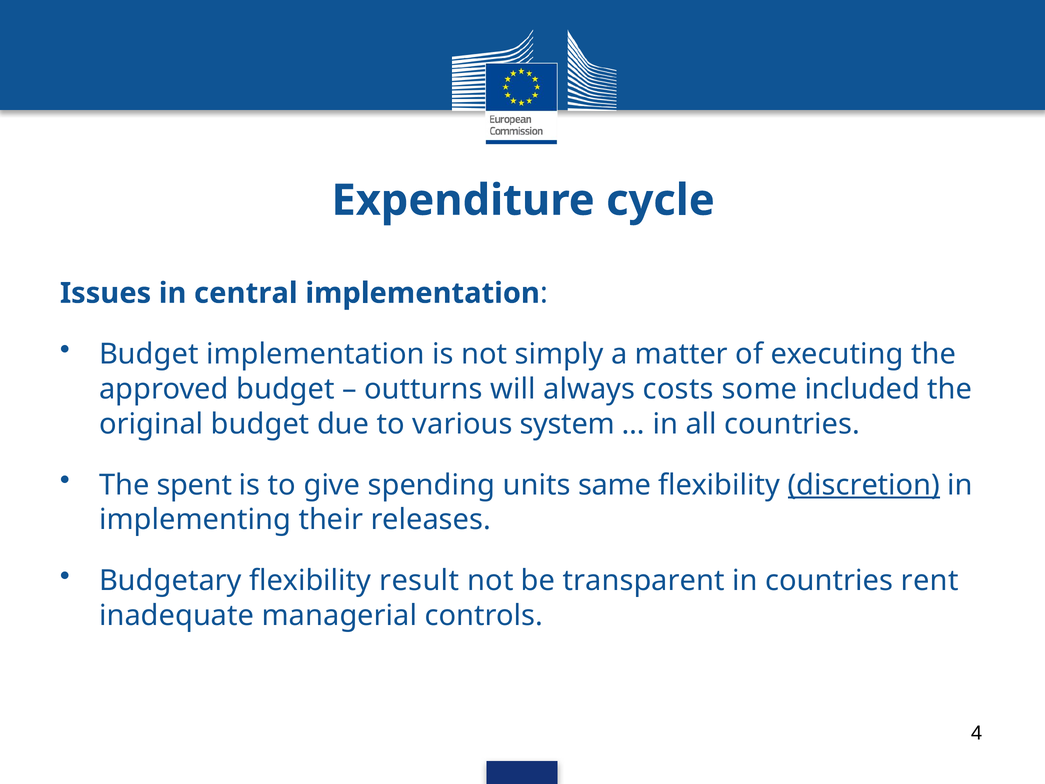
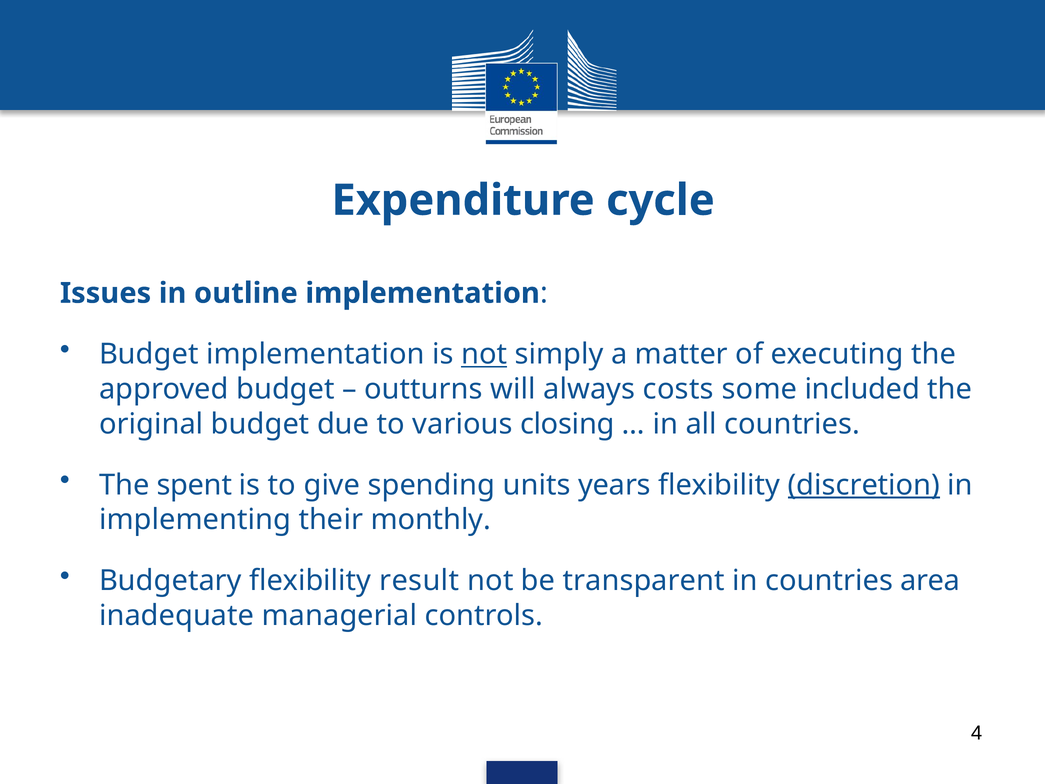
central: central -> outline
not at (484, 354) underline: none -> present
system: system -> closing
same: same -> years
releases: releases -> monthly
rent: rent -> area
